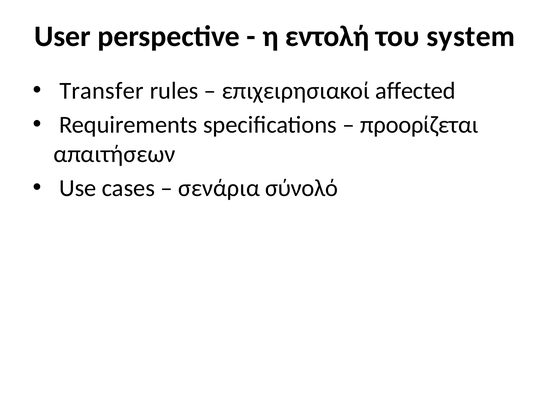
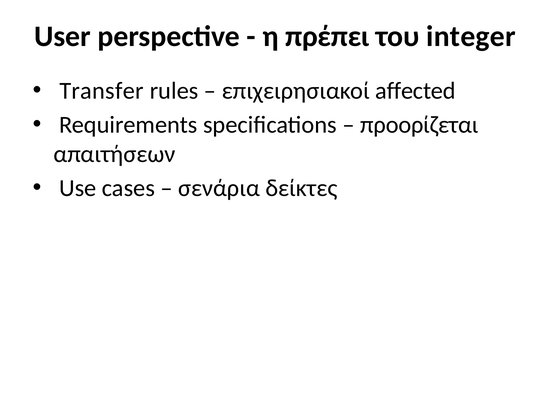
εντολή: εντολή -> πρέπει
system: system -> integer
σύνολό: σύνολό -> δείκτες
